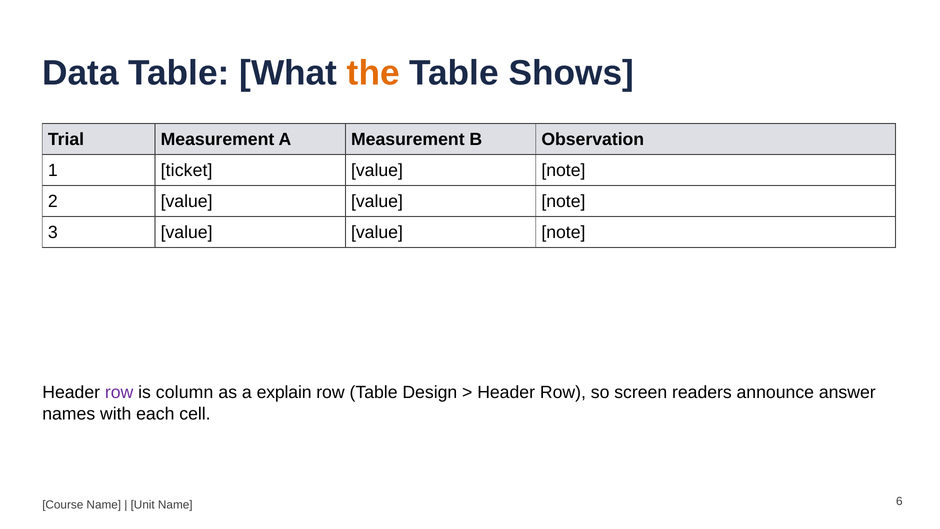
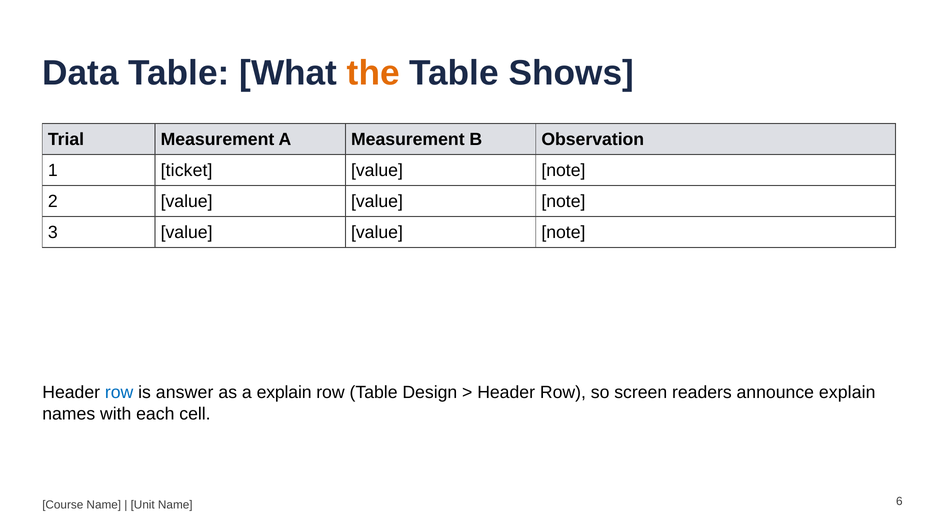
row at (119, 392) colour: purple -> blue
column: column -> answer
announce answer: answer -> explain
